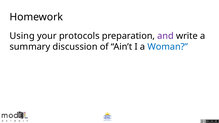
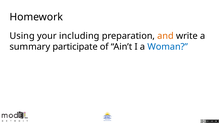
protocols: protocols -> including
and colour: purple -> orange
discussion: discussion -> participate
